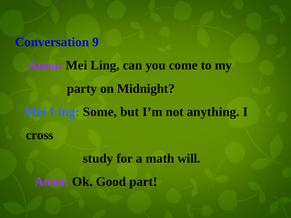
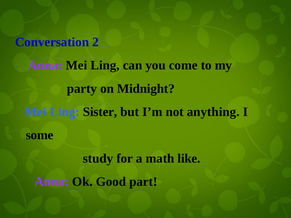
9: 9 -> 2
Some: Some -> Sister
cross: cross -> some
will: will -> like
